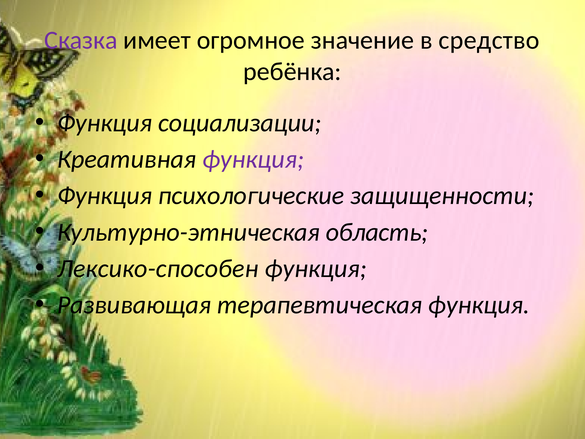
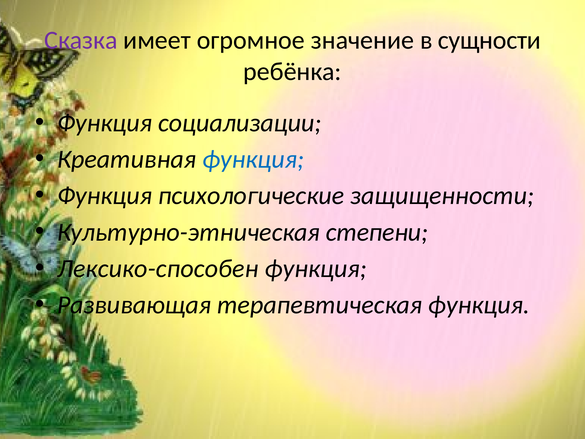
средство: средство -> сущности
функция at (253, 159) colour: purple -> blue
область: область -> степени
